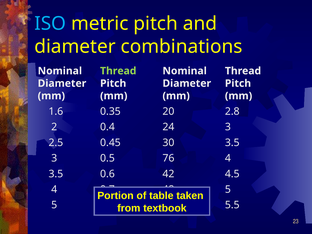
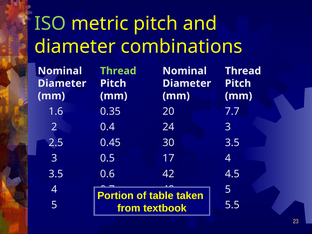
ISO colour: light blue -> light green
2.8: 2.8 -> 7.7
76: 76 -> 17
